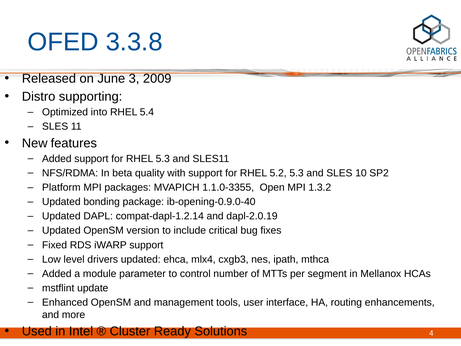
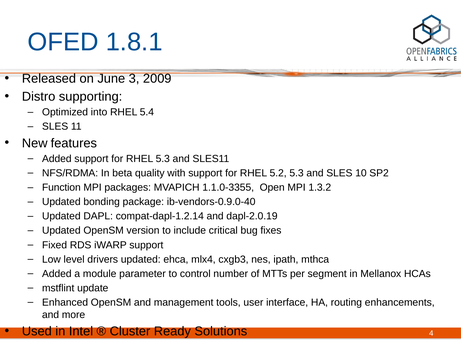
3.3.8: 3.3.8 -> 1.8.1
Platform: Platform -> Function
ib-opening-0.9.0-40: ib-opening-0.9.0-40 -> ib-vendors-0.9.0-40
